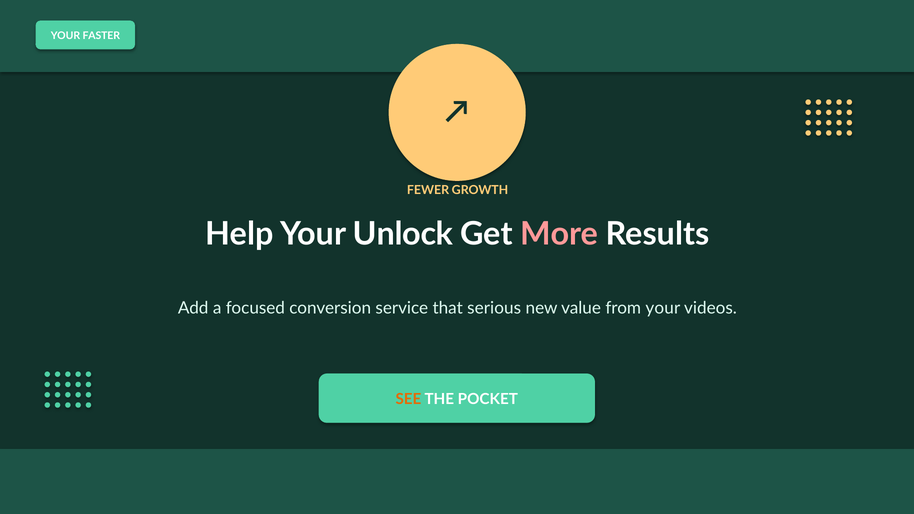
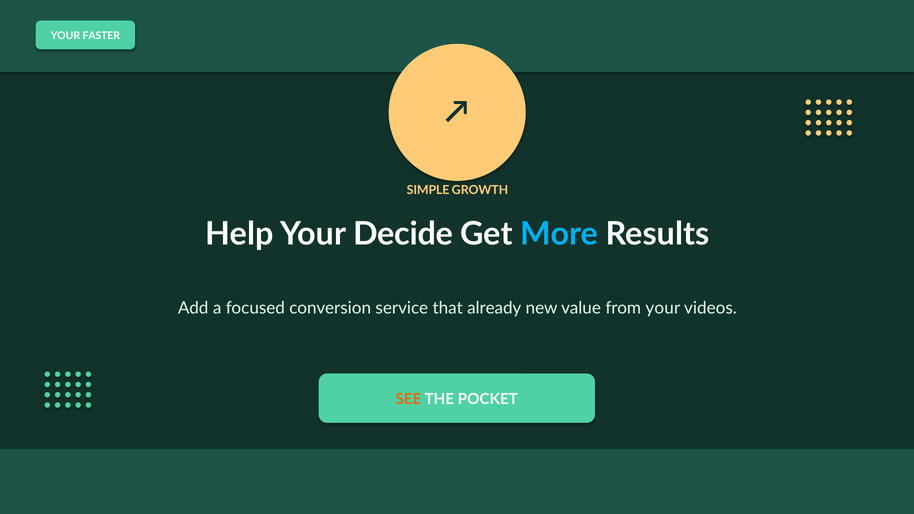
FEWER: FEWER -> SIMPLE
Unlock: Unlock -> Decide
More colour: pink -> light blue
serious: serious -> already
